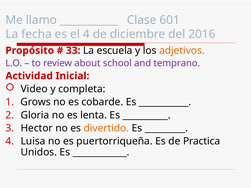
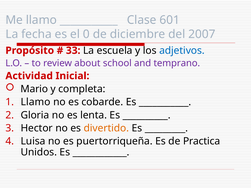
el 4: 4 -> 0
2016: 2016 -> 2007
adjetivos colour: orange -> blue
Video: Video -> Mario
Grows at (36, 102): Grows -> Llamo
